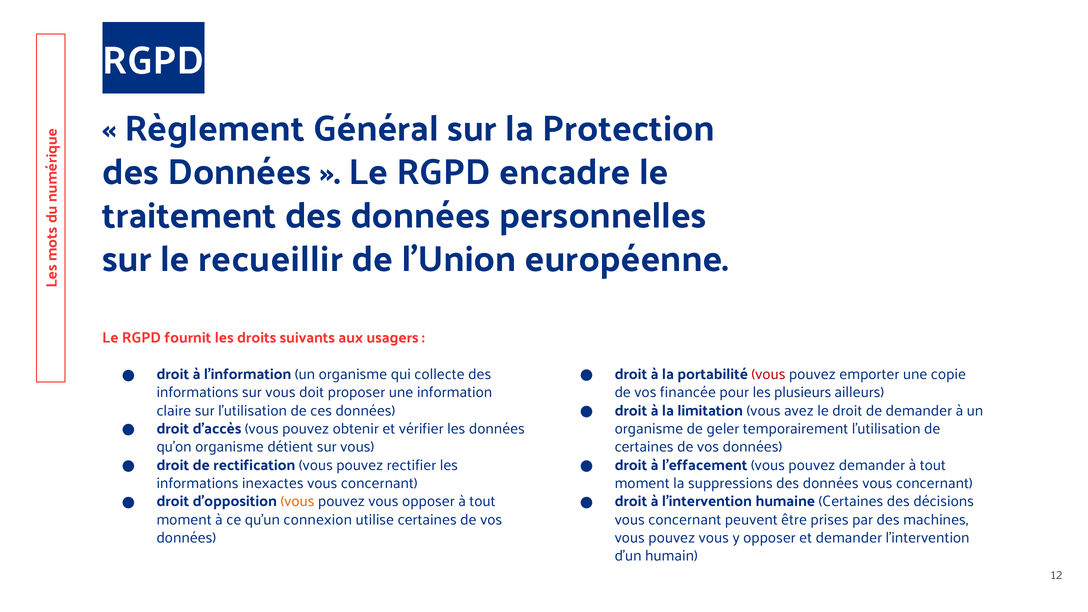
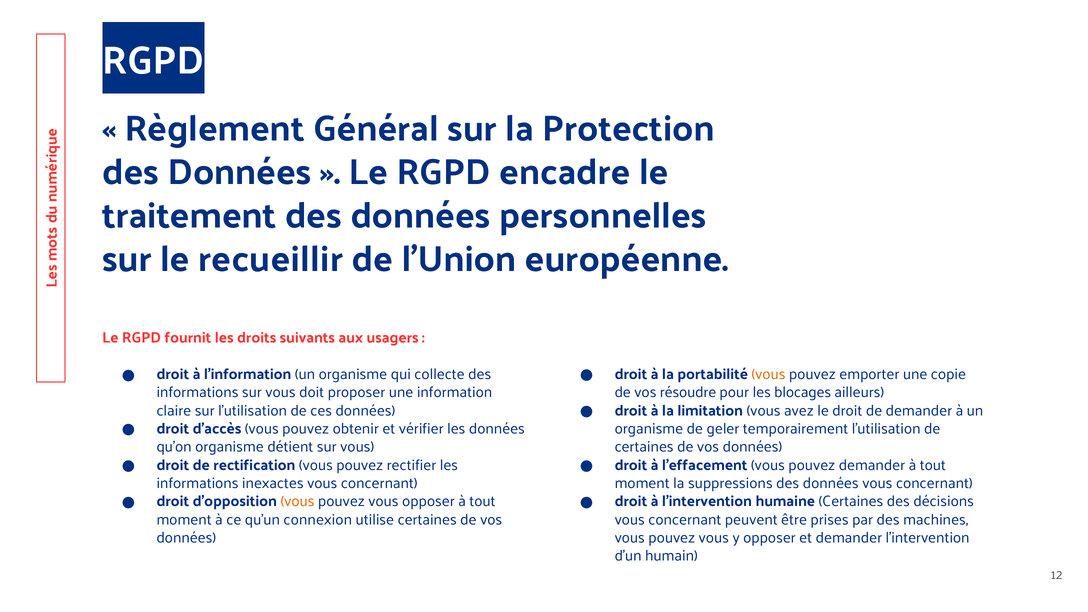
vous at (768, 374) colour: red -> orange
financée: financée -> résoudre
plusieurs: plusieurs -> blocages
